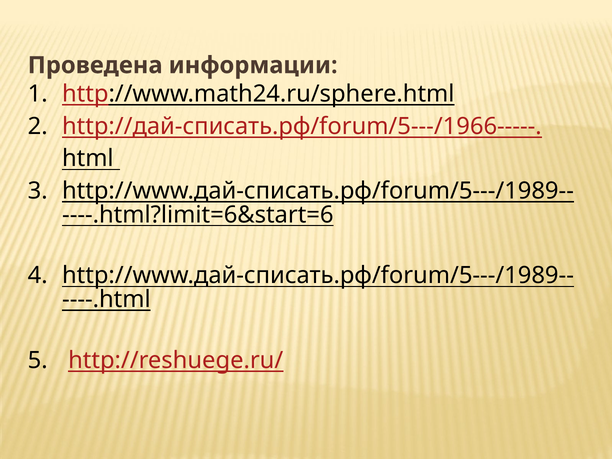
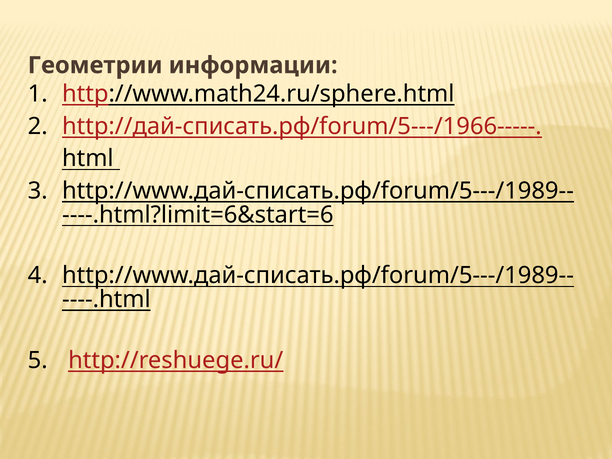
Проведена: Проведена -> Геометрии
